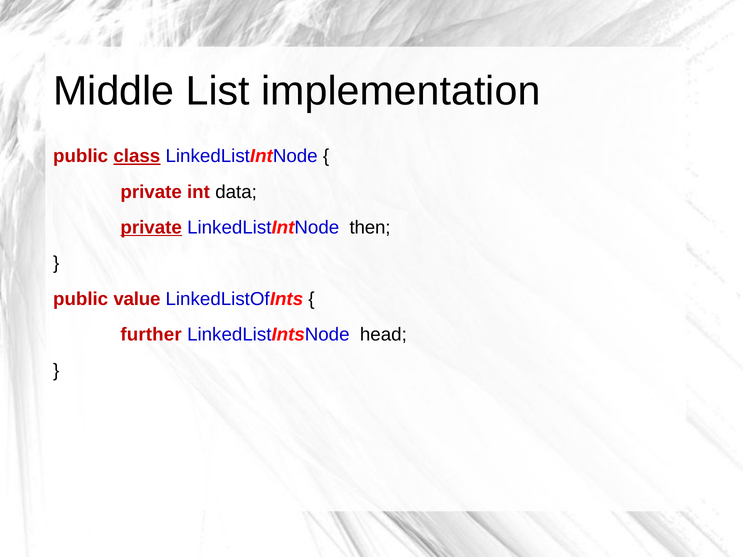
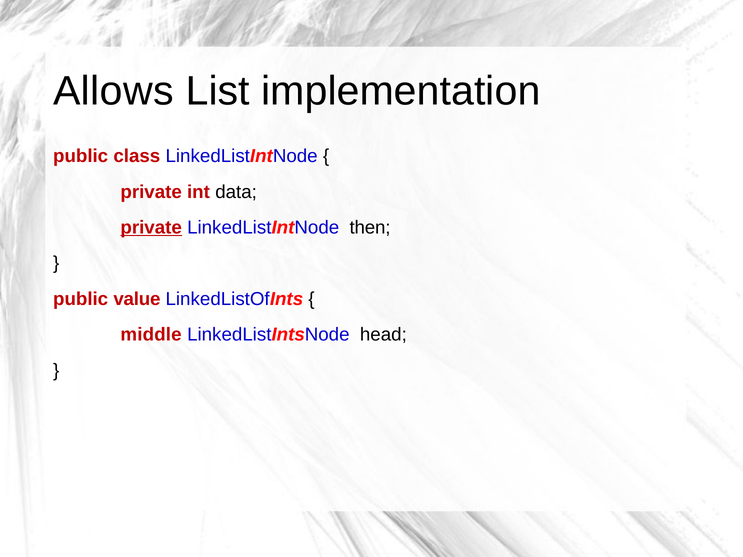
Middle: Middle -> Allows
class underline: present -> none
further: further -> middle
